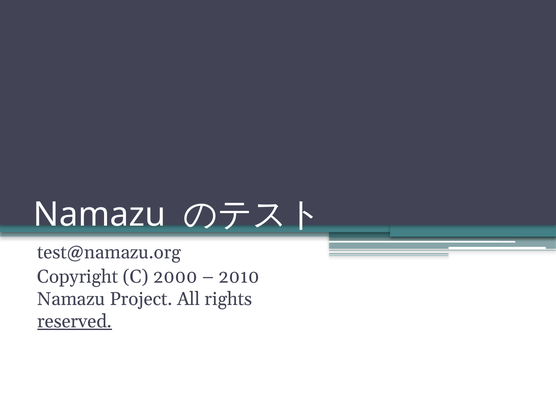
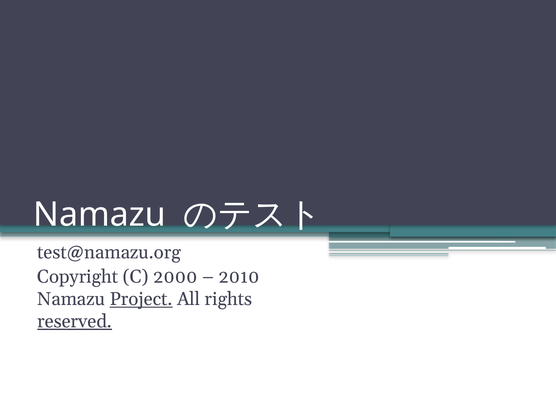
Project underline: none -> present
